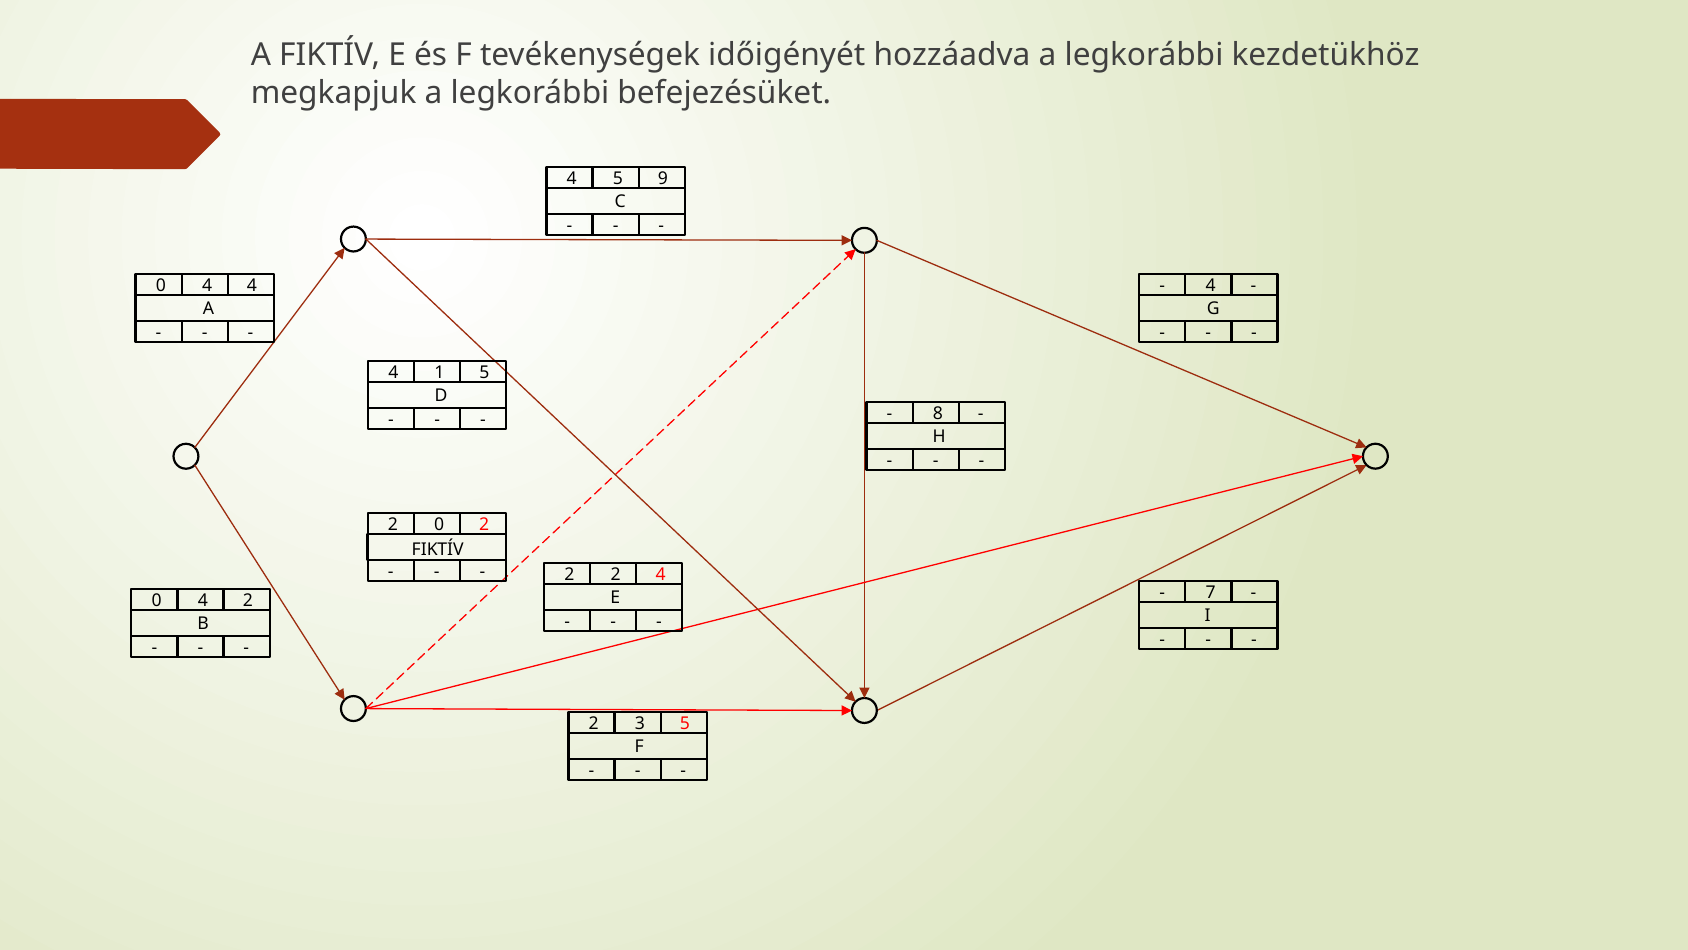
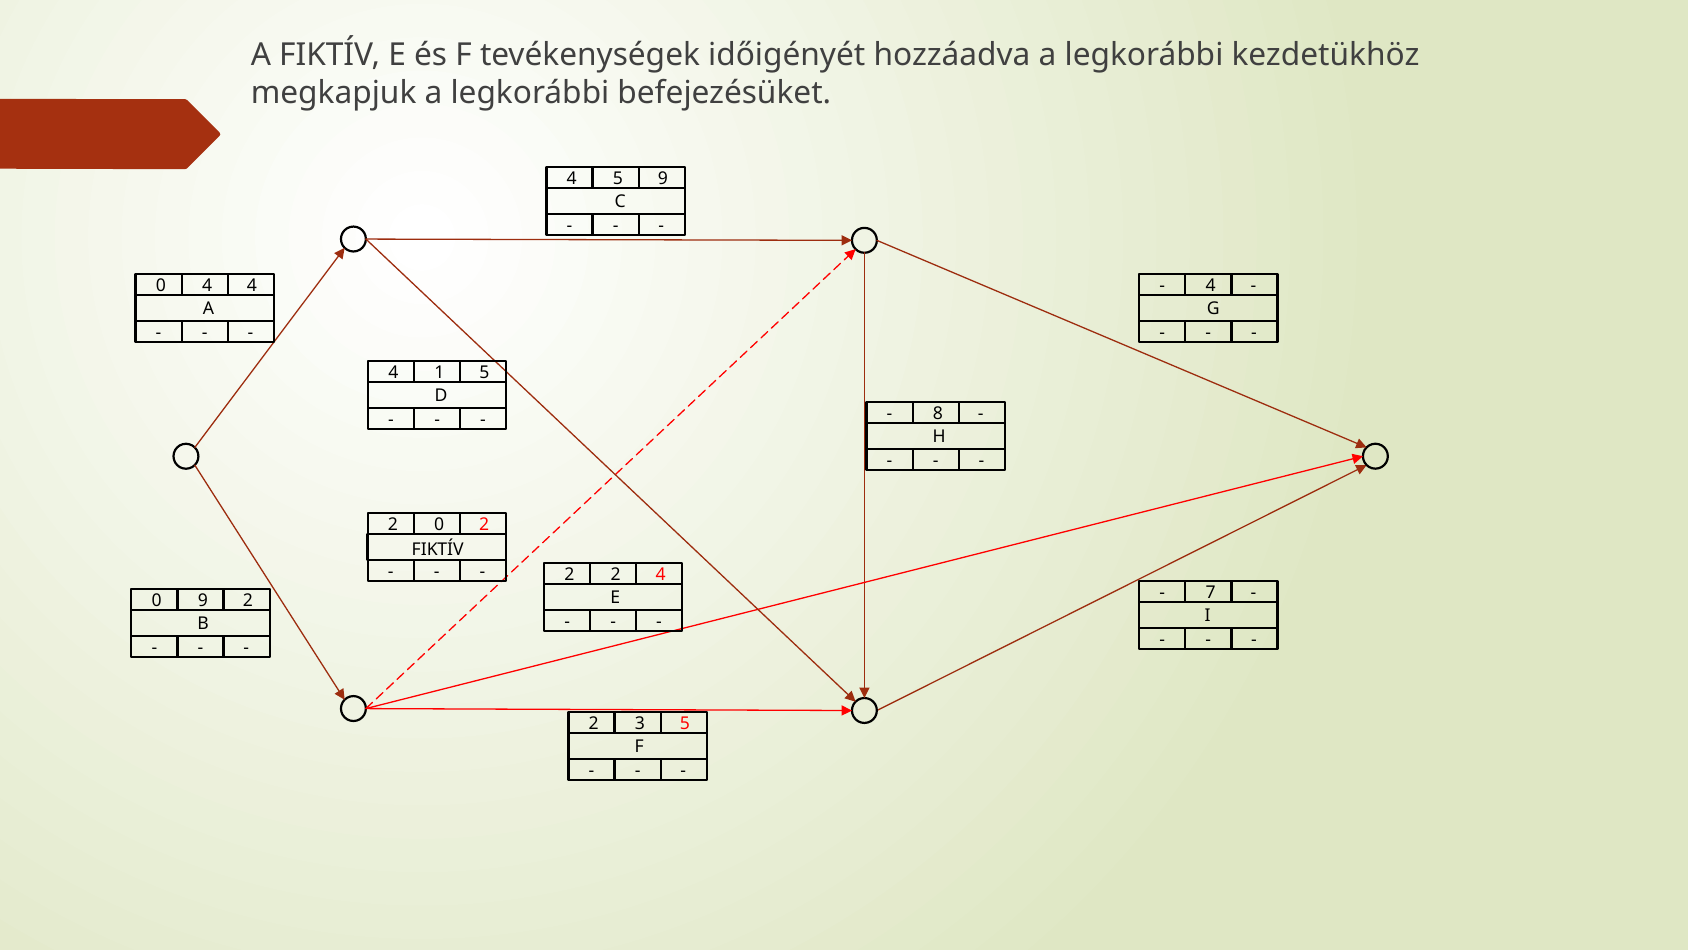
4 at (203, 600): 4 -> 9
